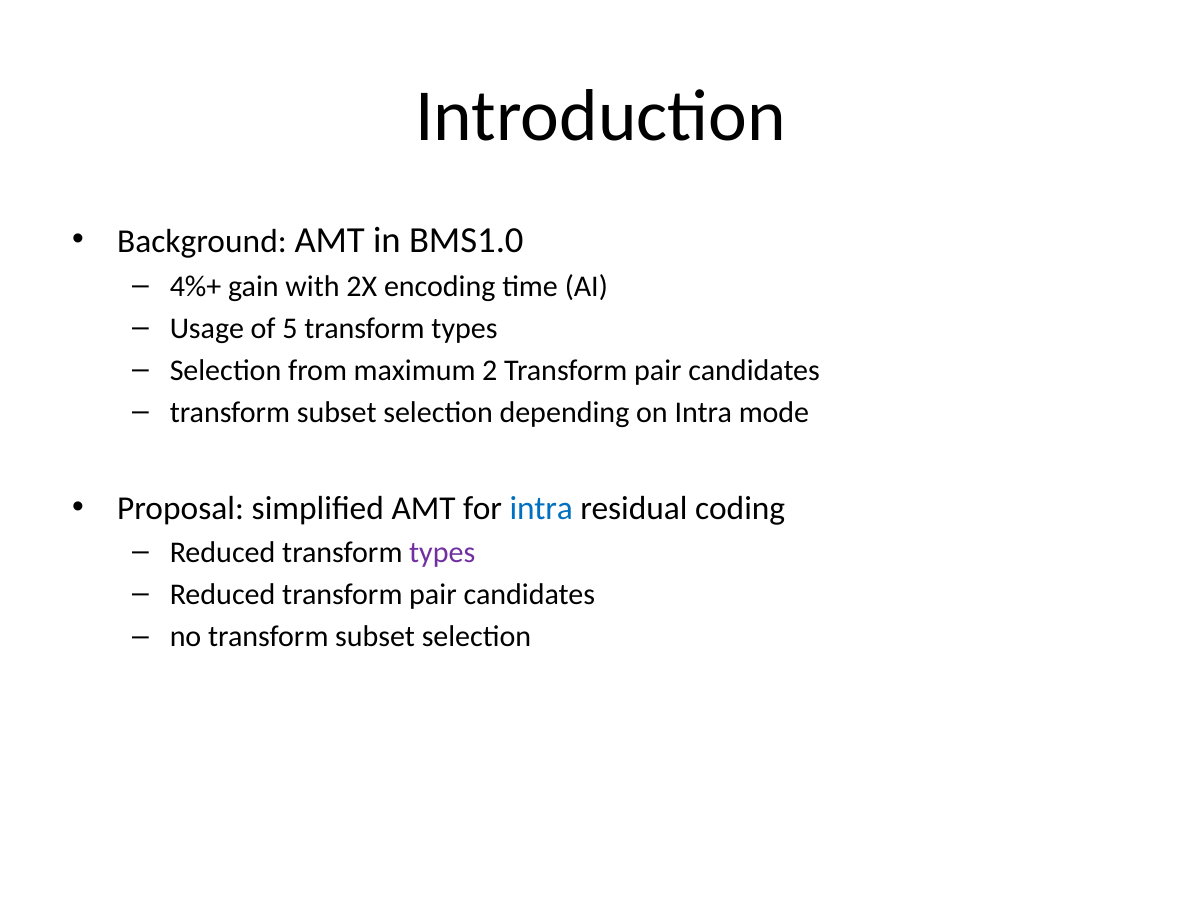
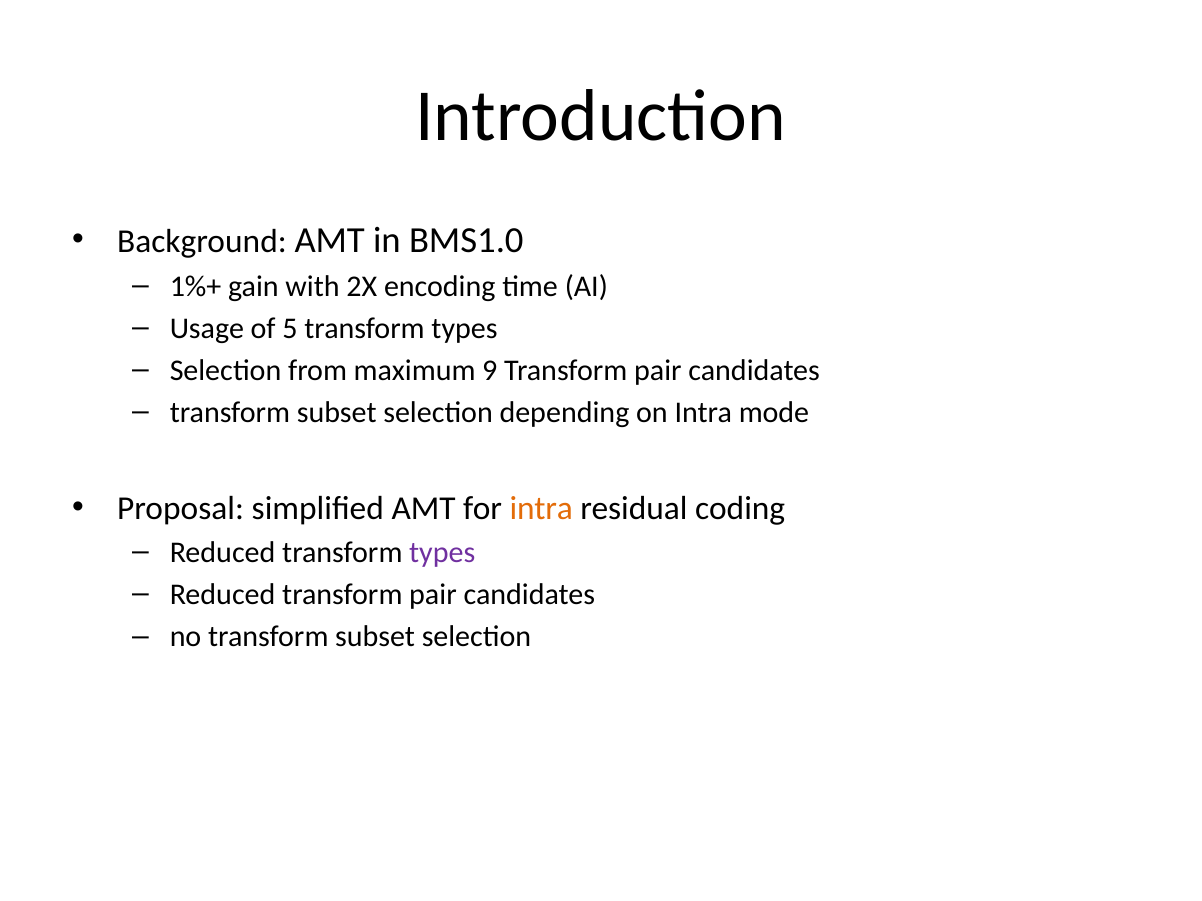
4%+: 4%+ -> 1%+
2: 2 -> 9
intra at (541, 509) colour: blue -> orange
